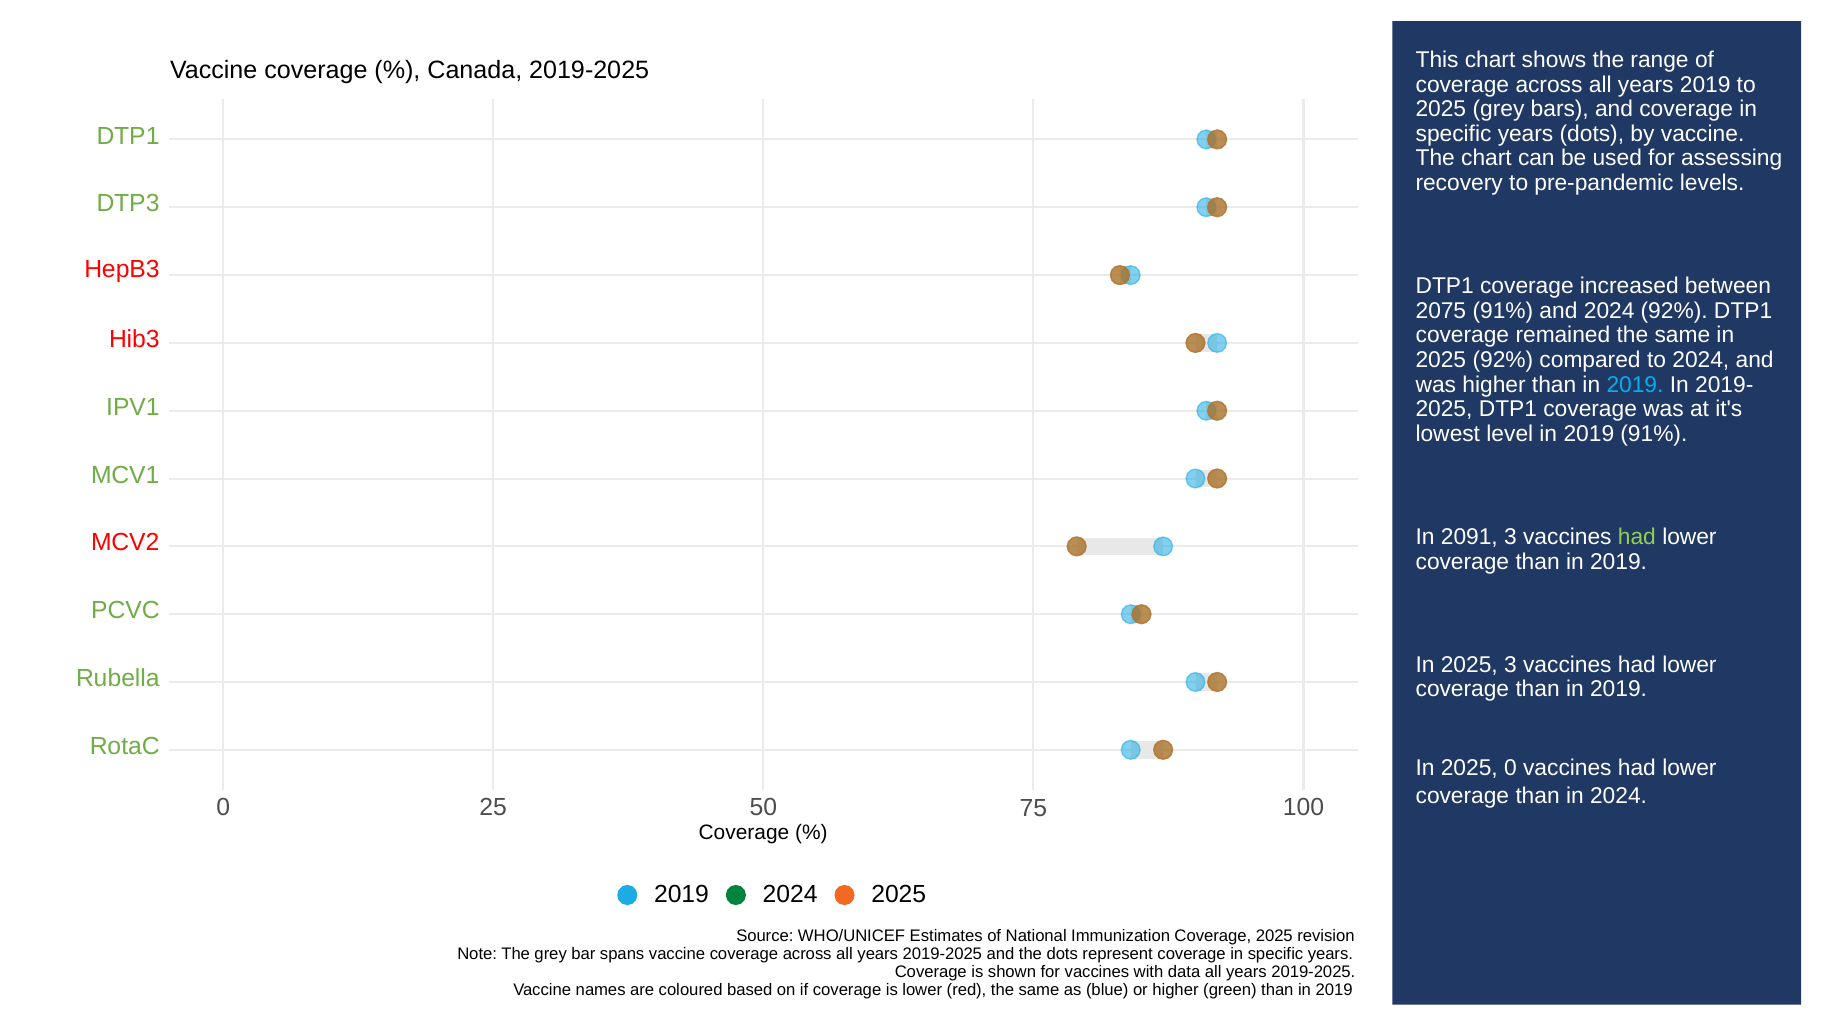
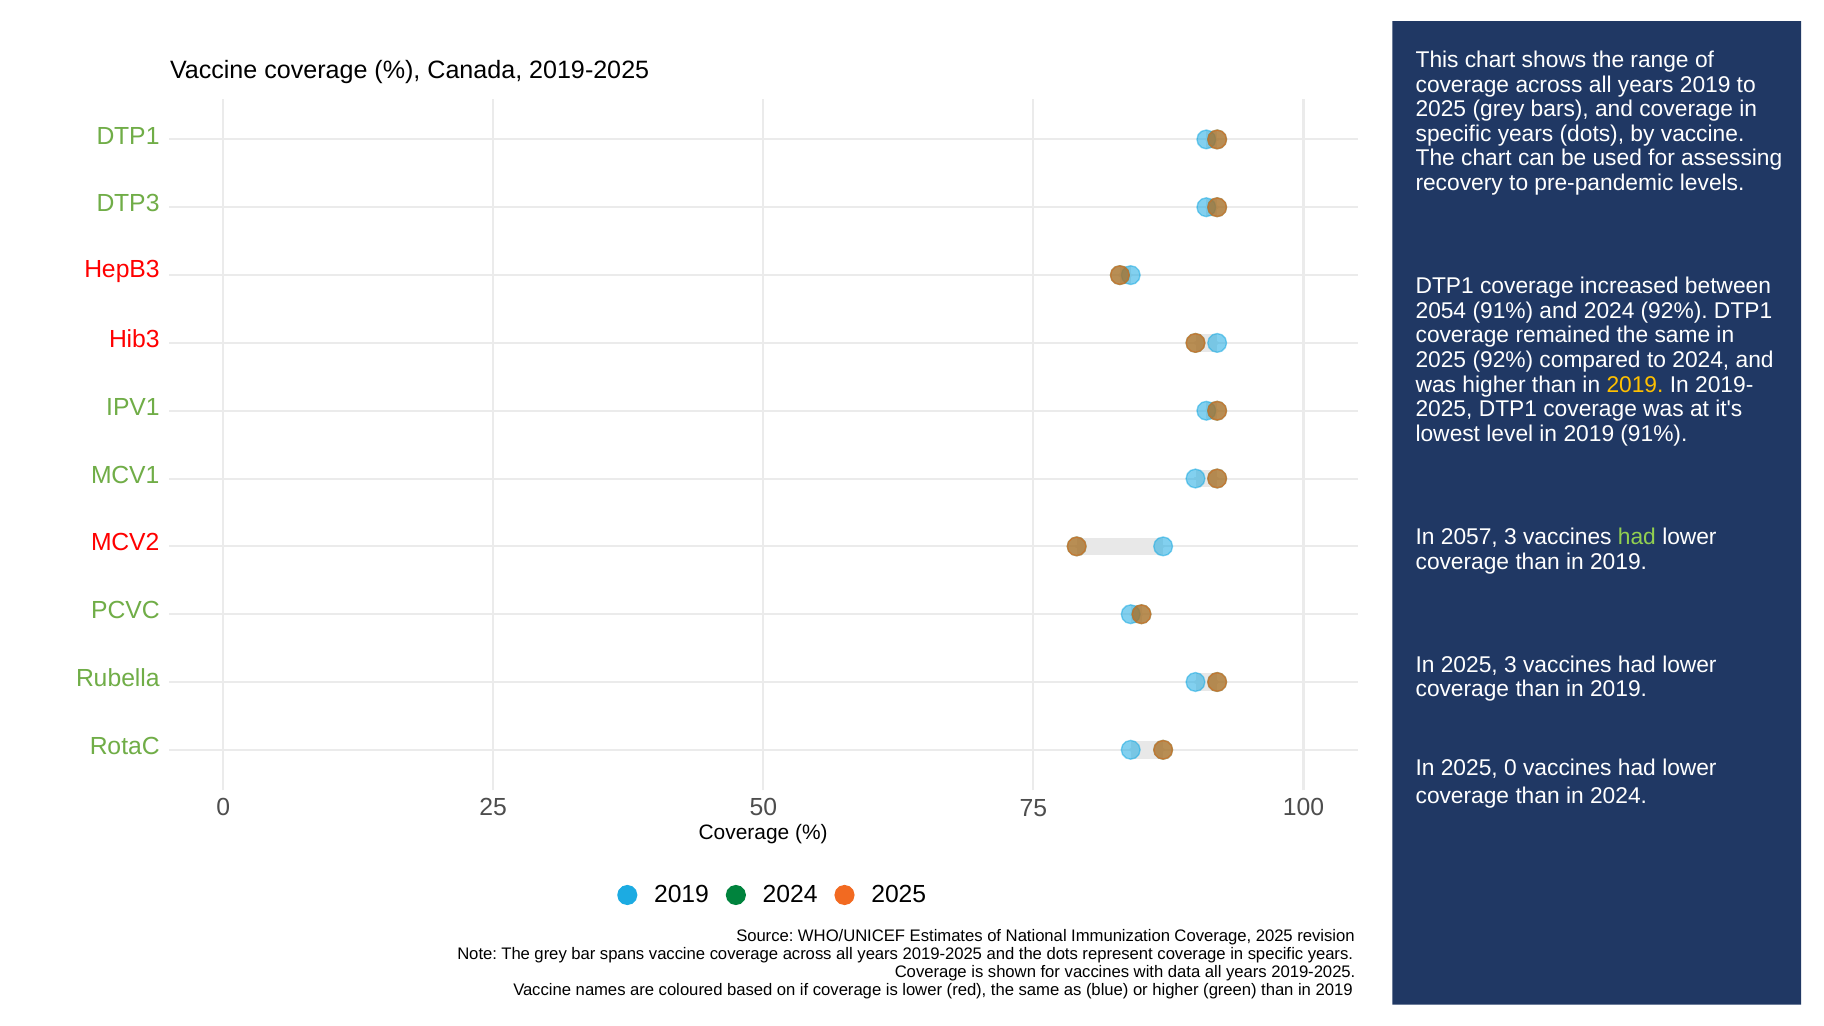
2075: 2075 -> 2054
2019 at (1635, 385) colour: light blue -> yellow
2091: 2091 -> 2057
